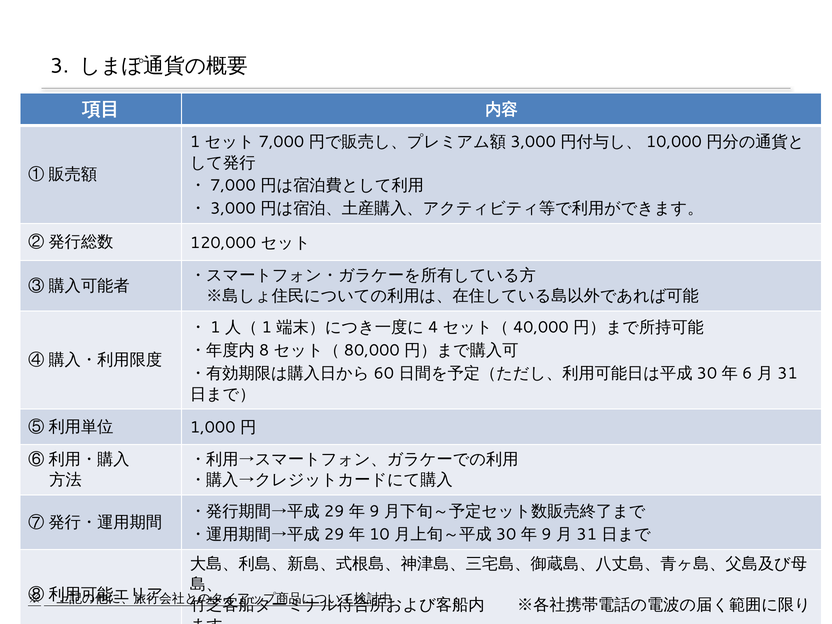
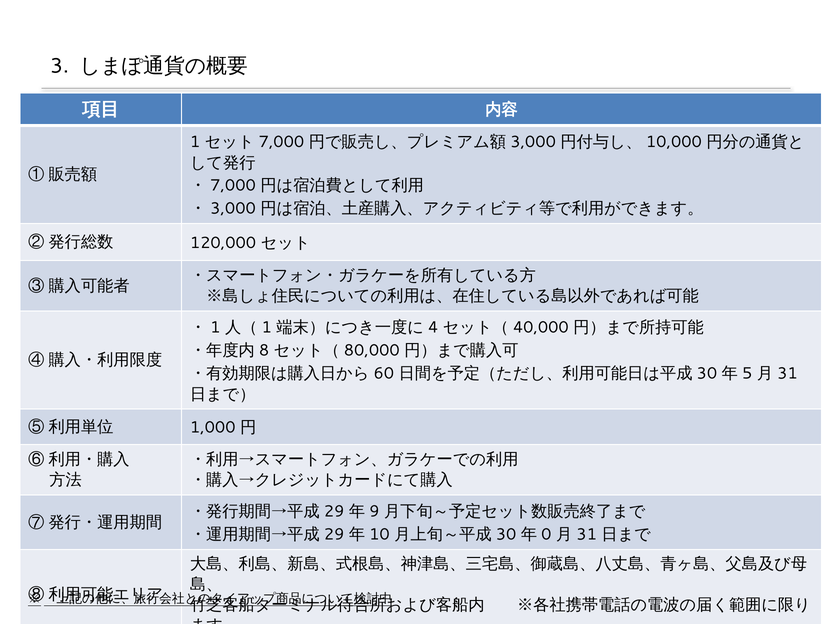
6: 6 -> 5
9 at (546, 535): 9 -> 0
